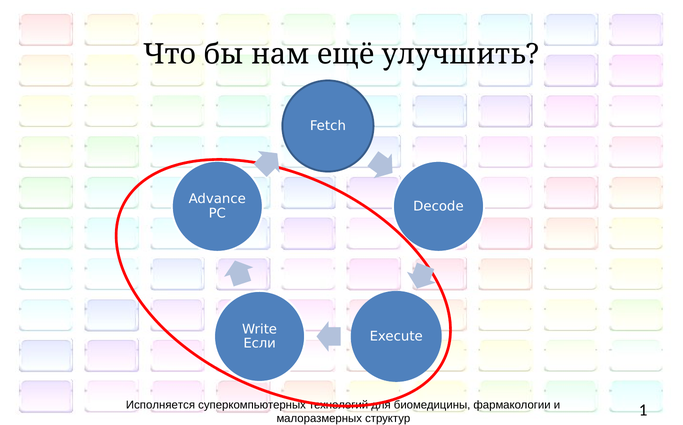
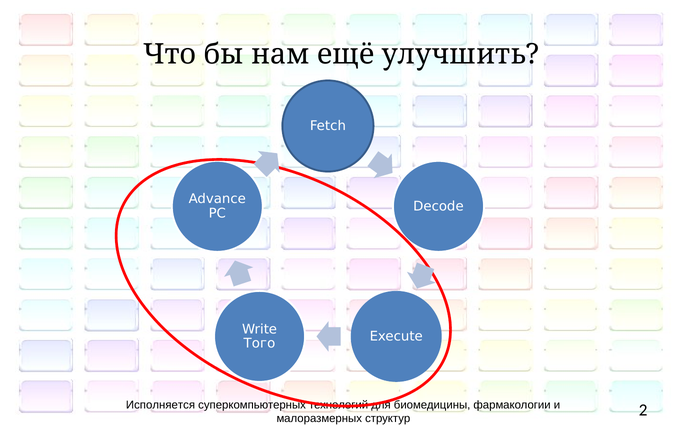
Если: Если -> Того
1: 1 -> 2
